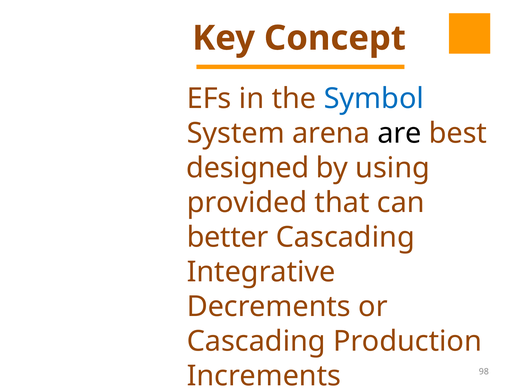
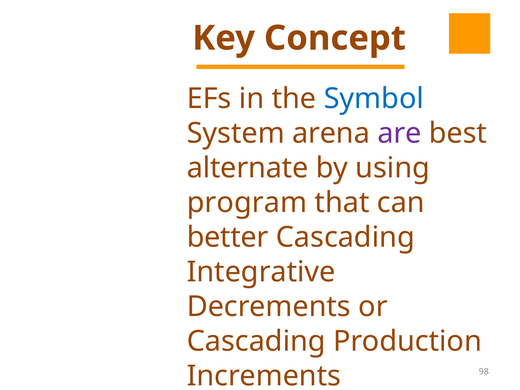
are colour: black -> purple
designed: designed -> alternate
provided: provided -> program
